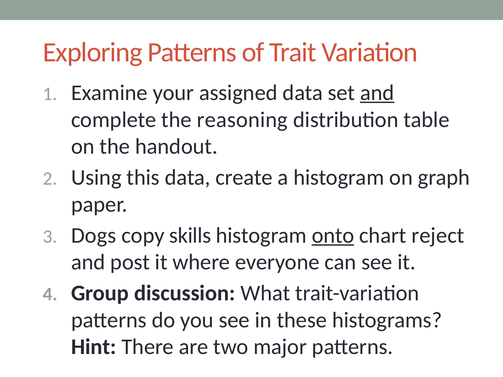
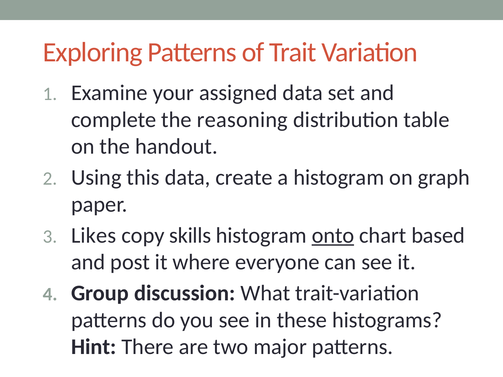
and at (377, 93) underline: present -> none
Dogs: Dogs -> Likes
reject: reject -> based
